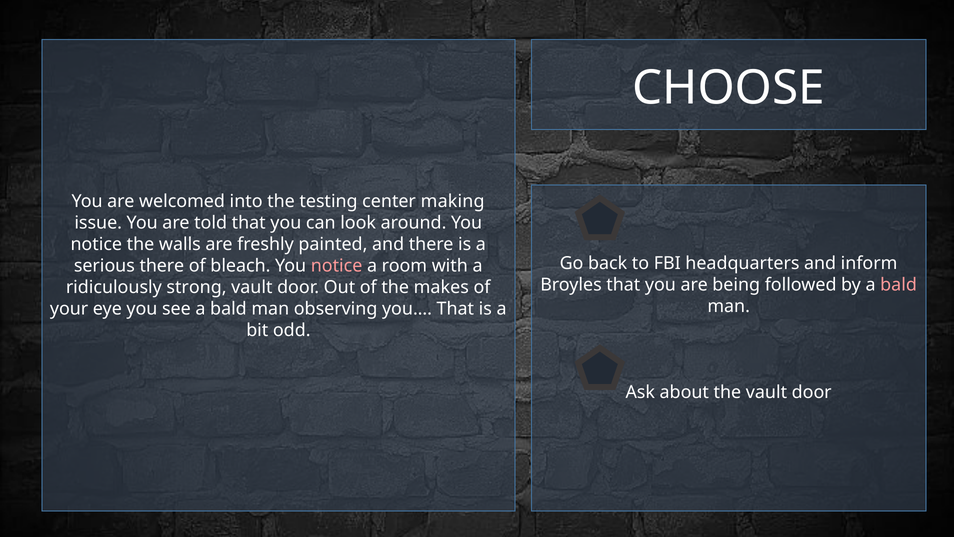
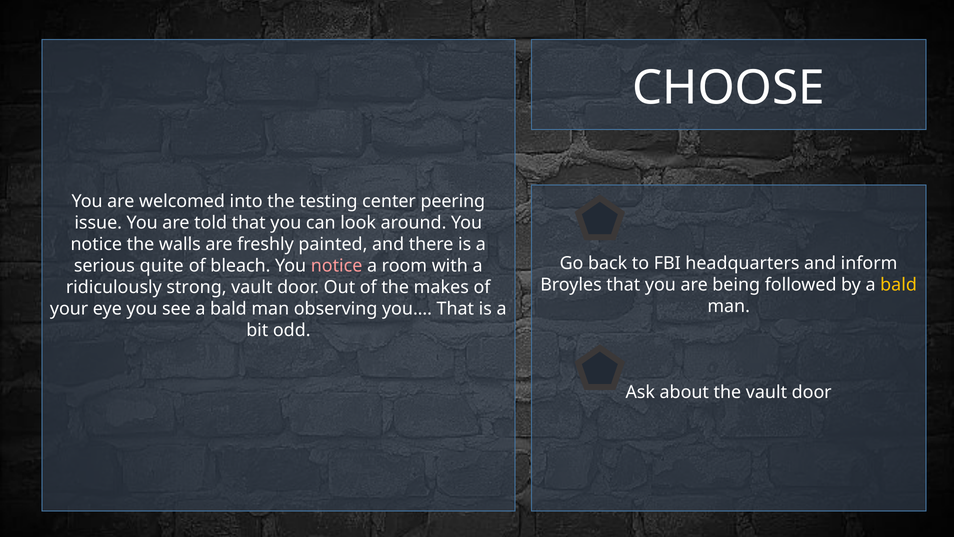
making: making -> peering
serious there: there -> quite
bald at (899, 285) colour: pink -> yellow
